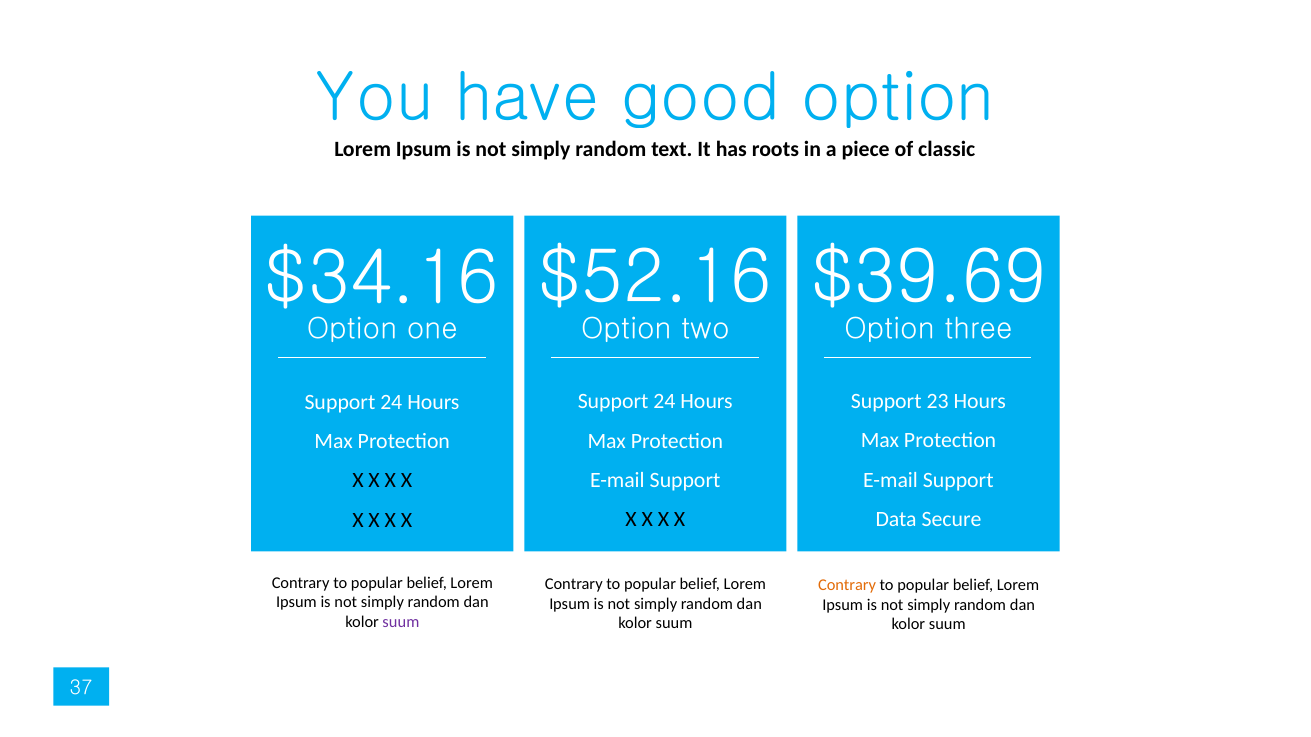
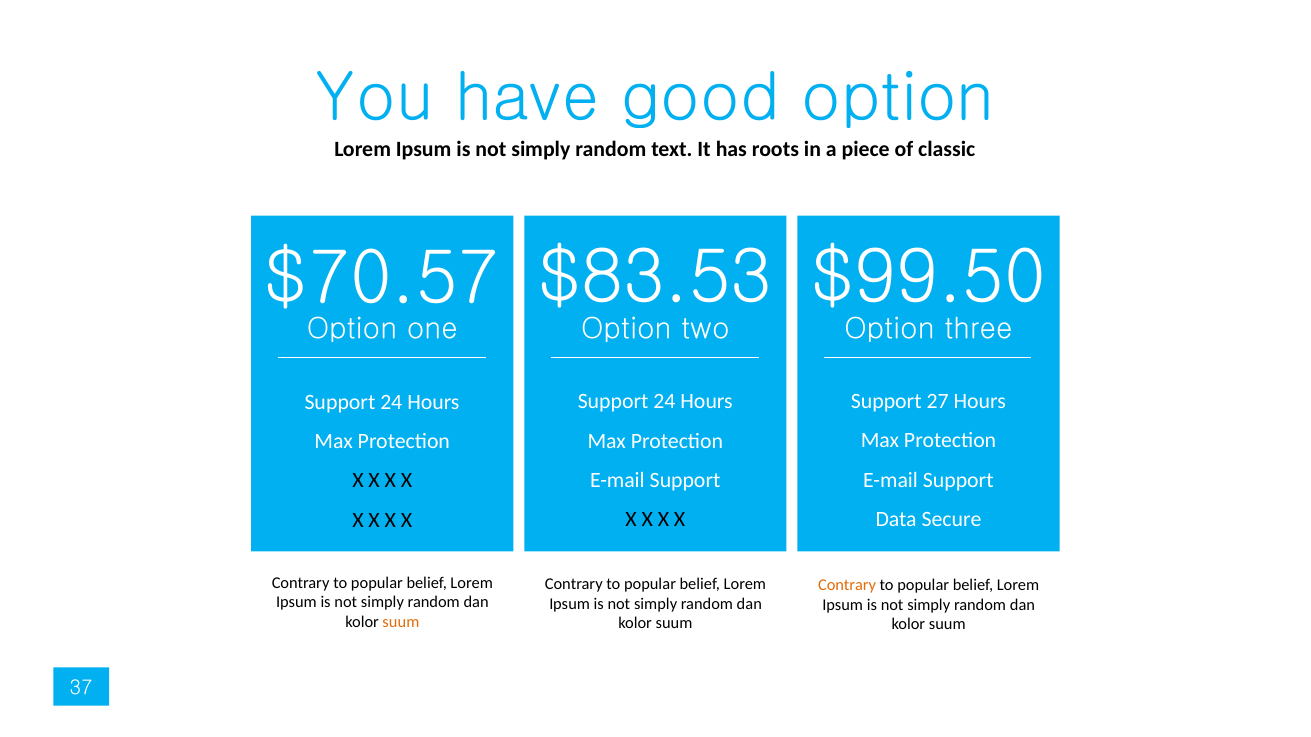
$39.69: $39.69 -> $99.50
$52.16: $52.16 -> $83.53
$34.16: $34.16 -> $70.57
23: 23 -> 27
suum at (401, 623) colour: purple -> orange
